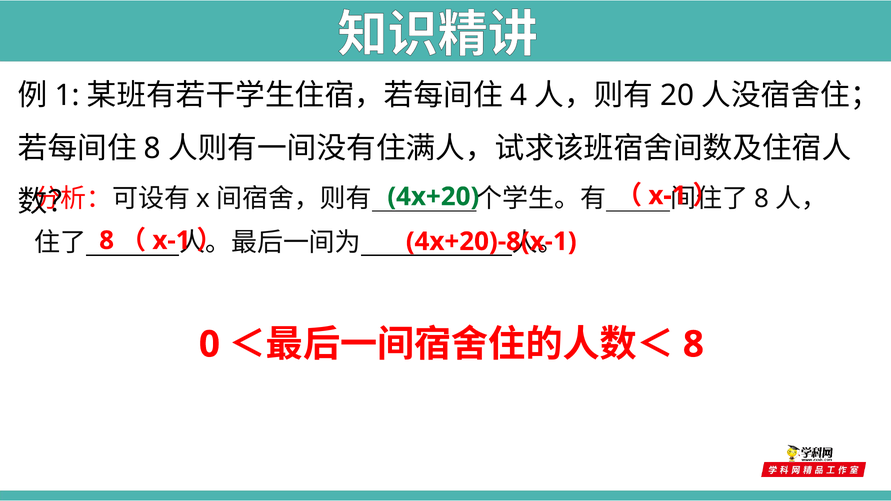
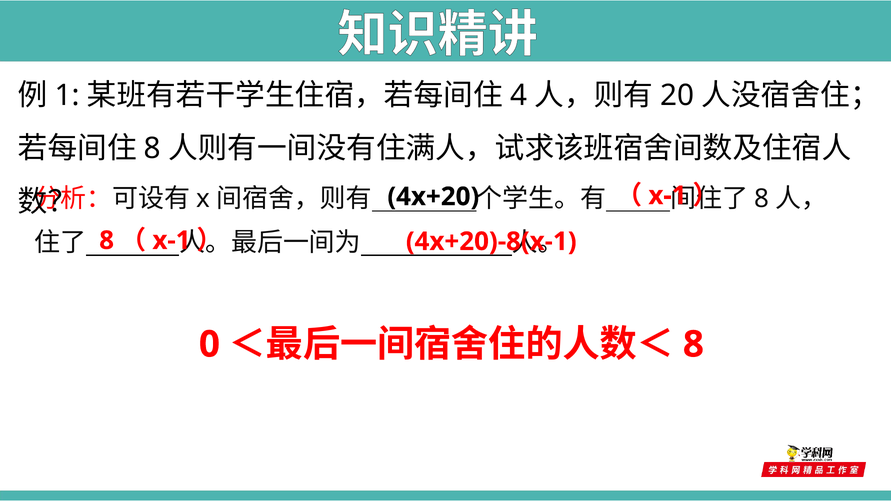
4x+20 colour: green -> black
